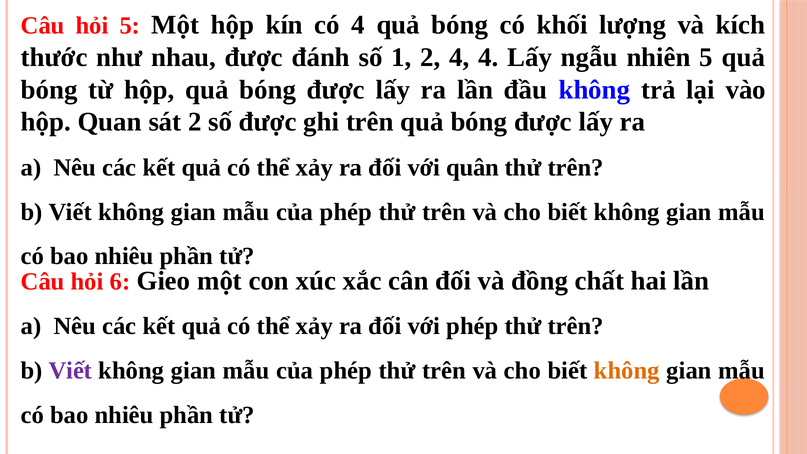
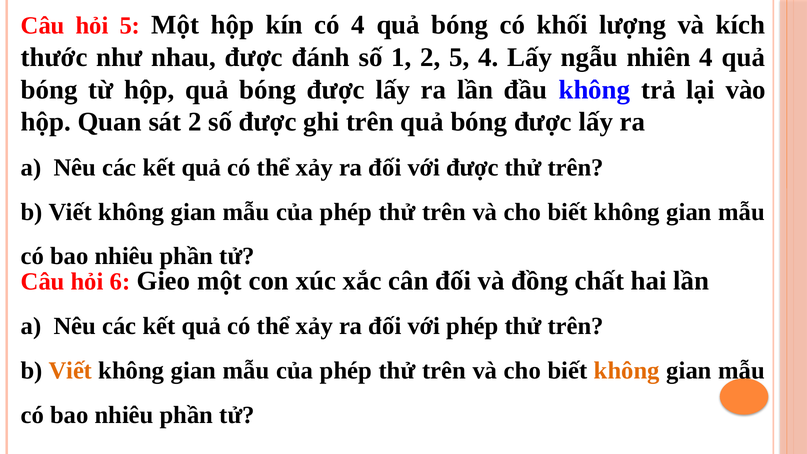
2 4: 4 -> 5
nhiên 5: 5 -> 4
với quân: quân -> được
Viết at (70, 371) colour: purple -> orange
